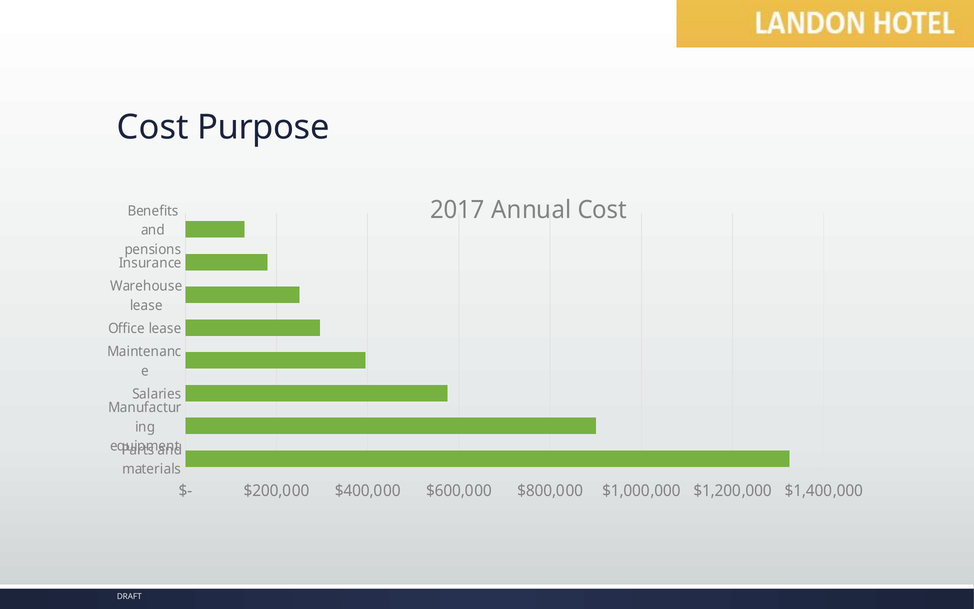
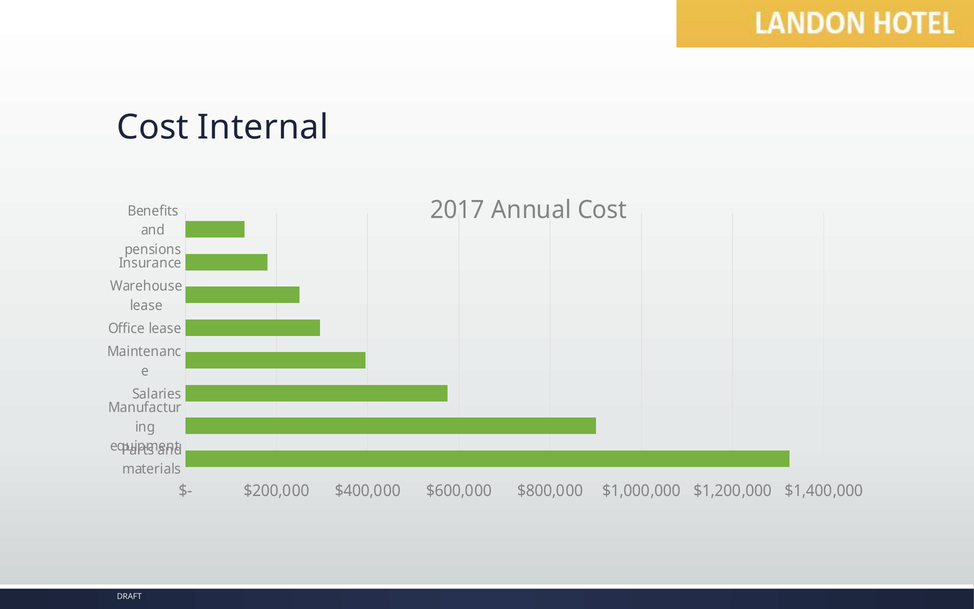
Purpose: Purpose -> Internal
